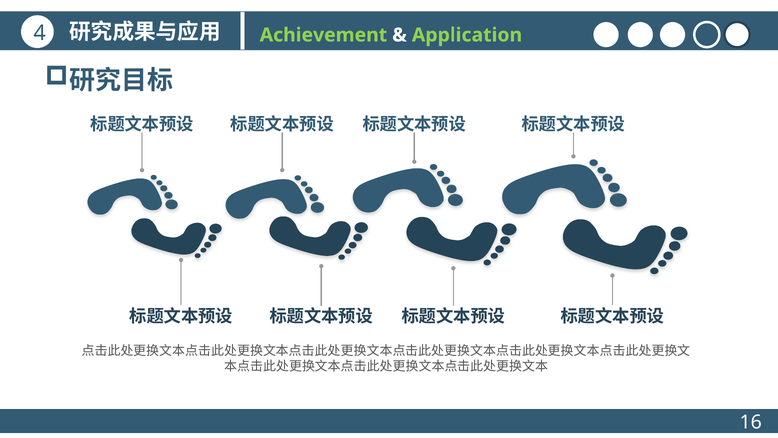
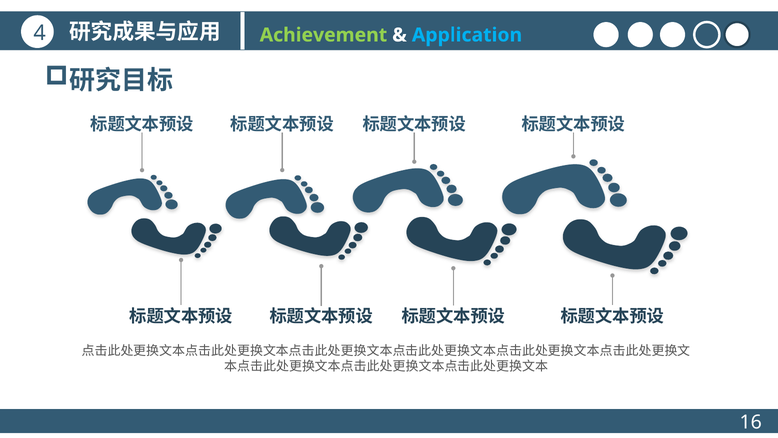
Application colour: light green -> light blue
